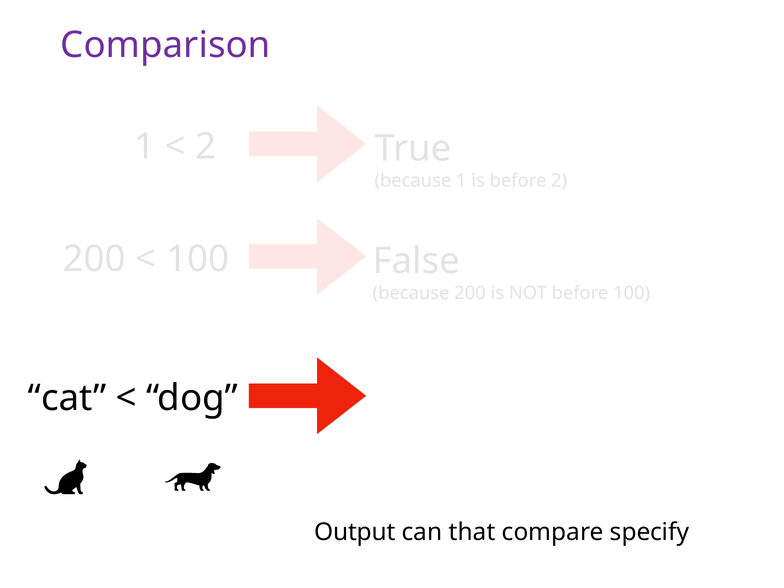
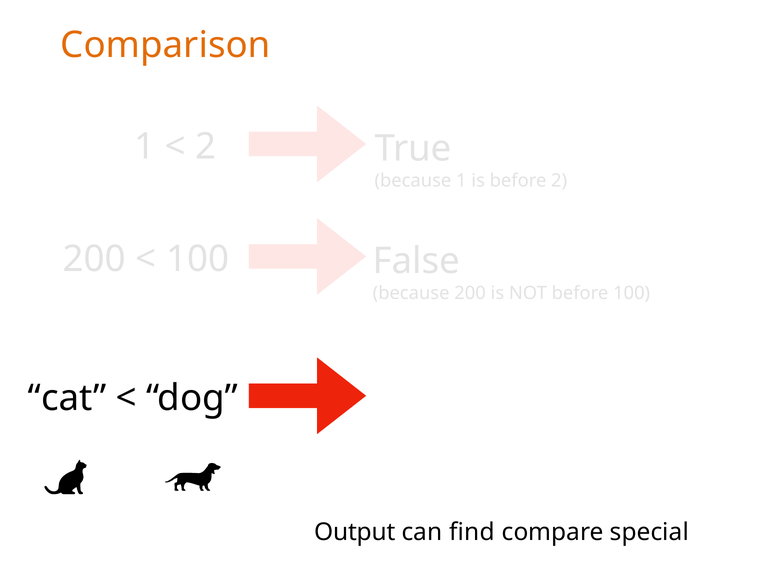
Comparison colour: purple -> orange
that: that -> find
specify: specify -> special
